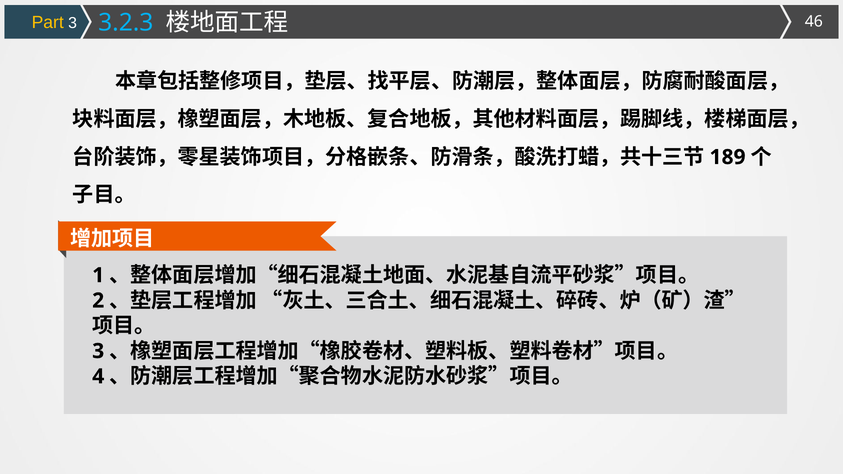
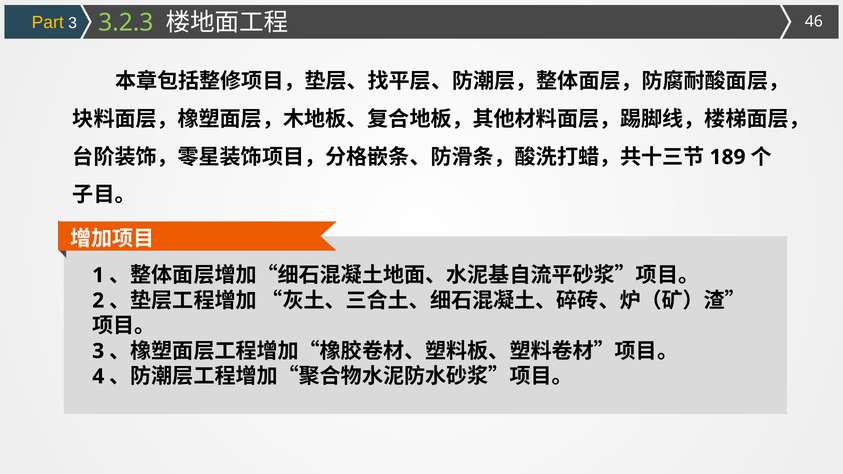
3.2.3 colour: light blue -> light green
